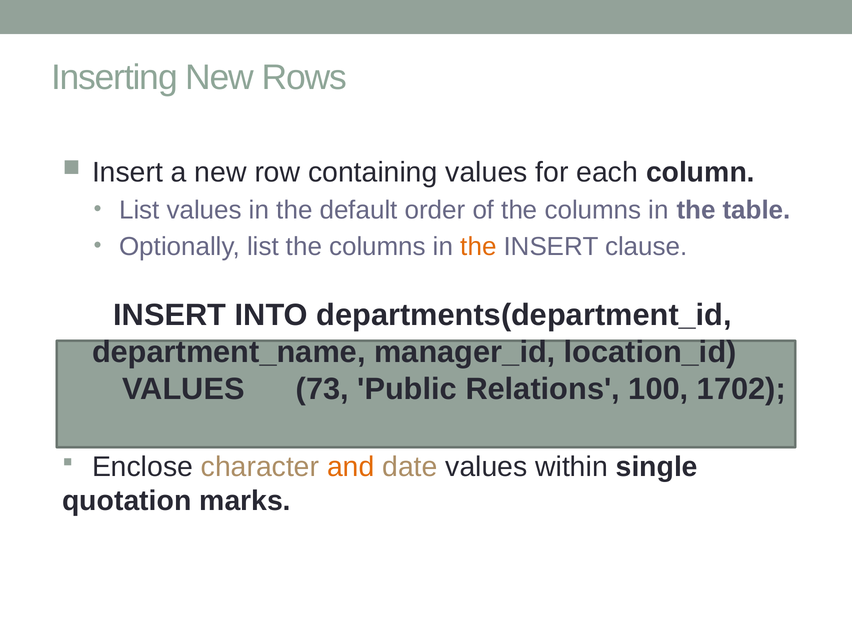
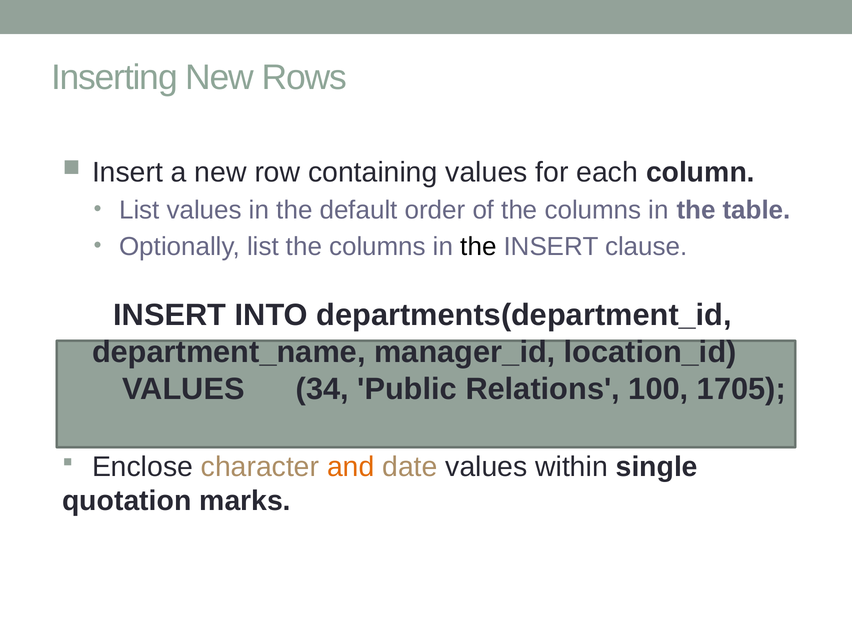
the at (478, 246) colour: orange -> black
73: 73 -> 34
1702: 1702 -> 1705
